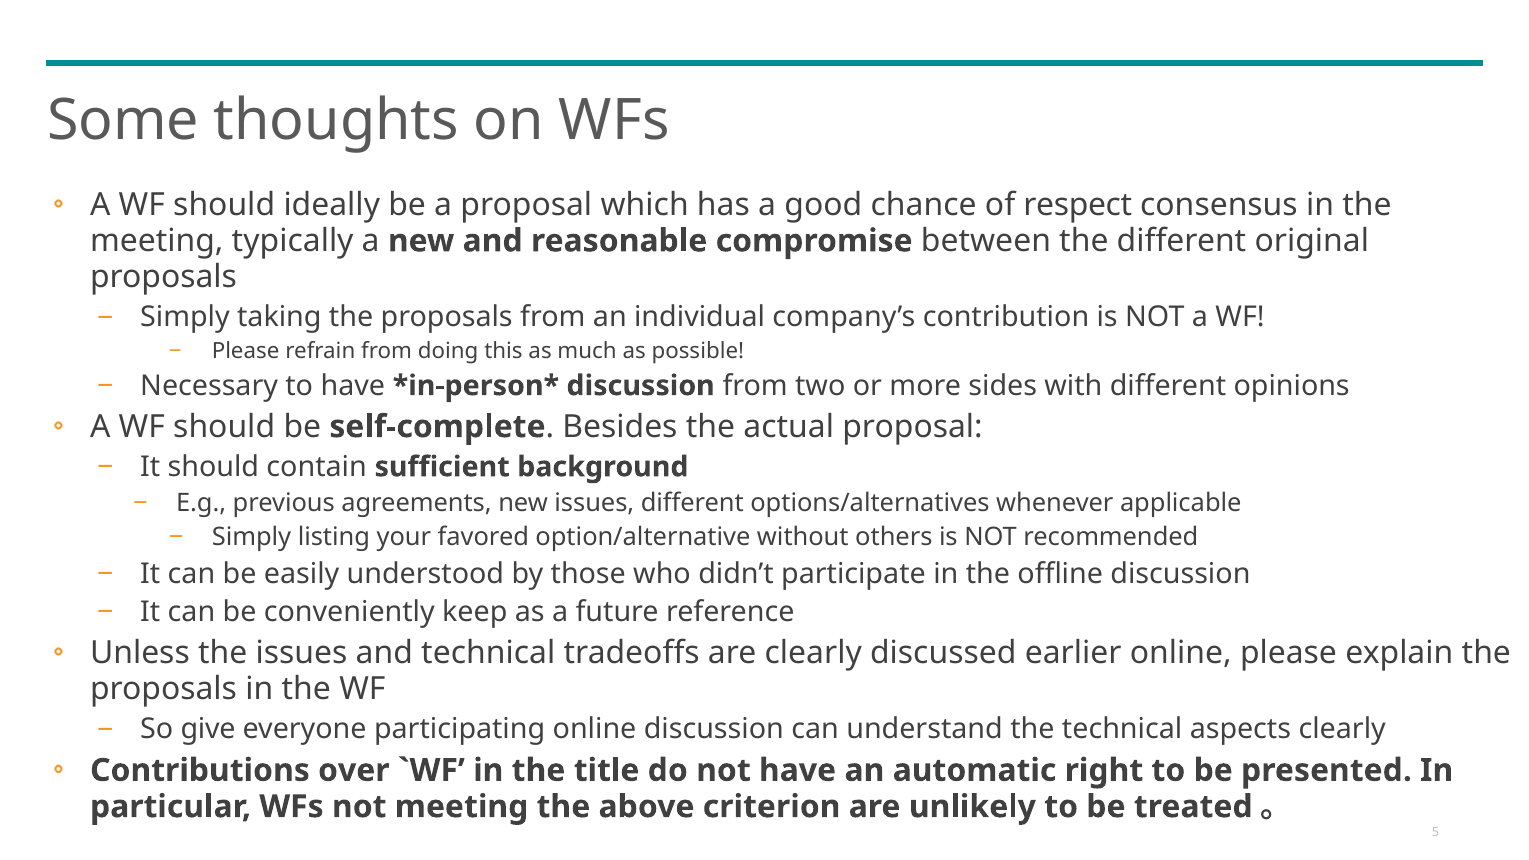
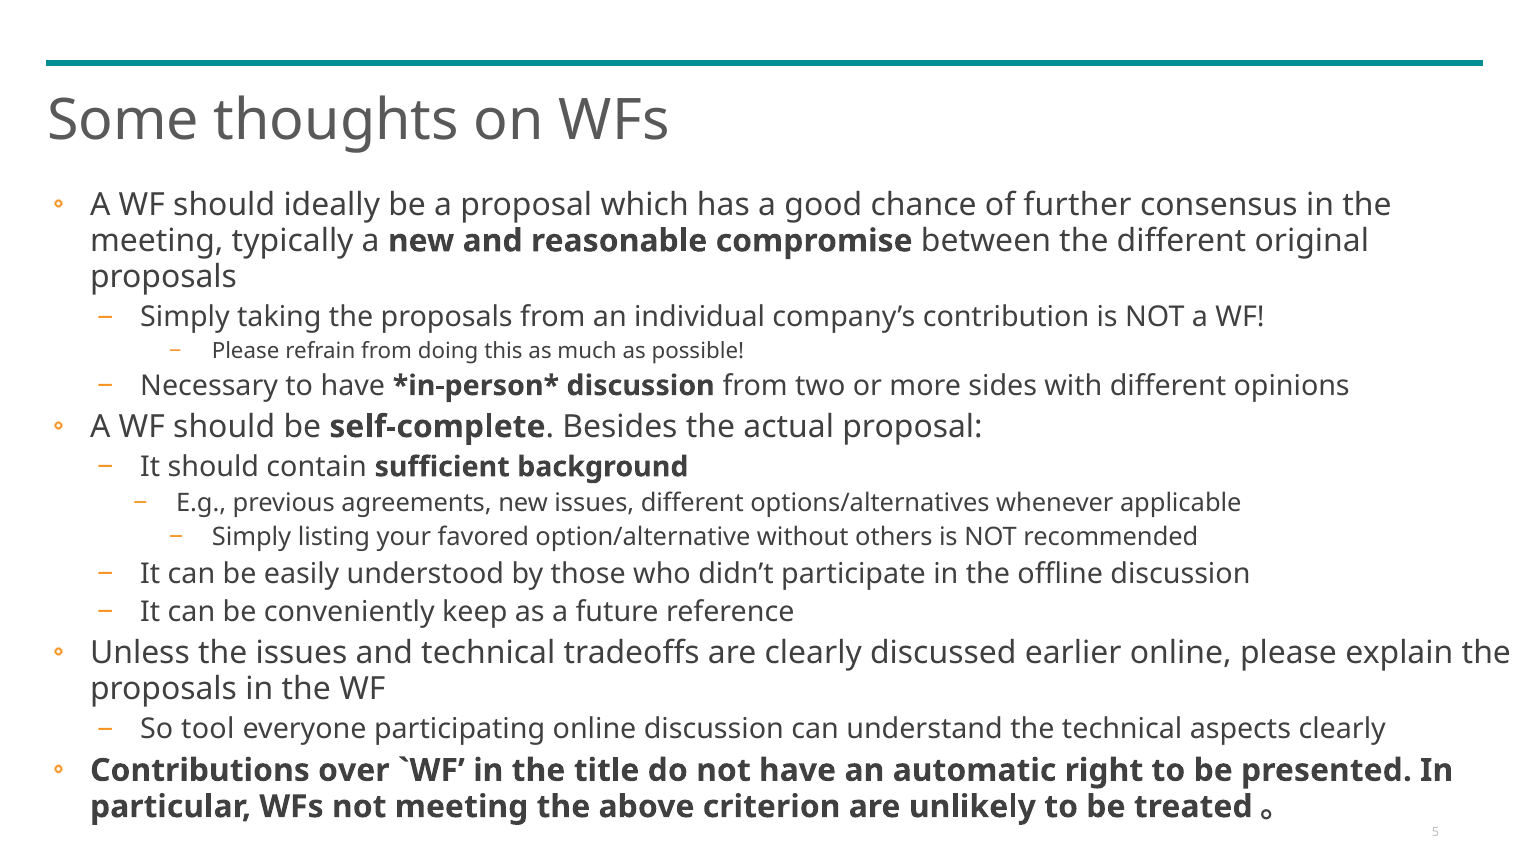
respect: respect -> further
give: give -> tool
